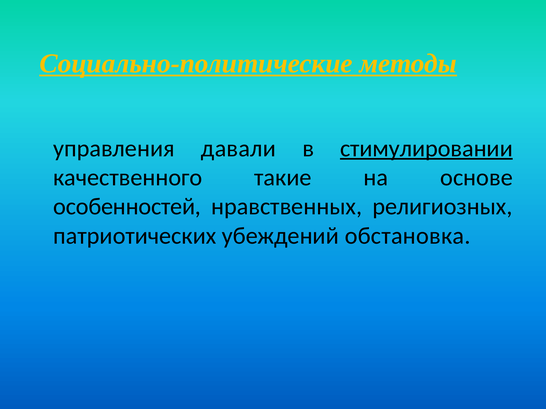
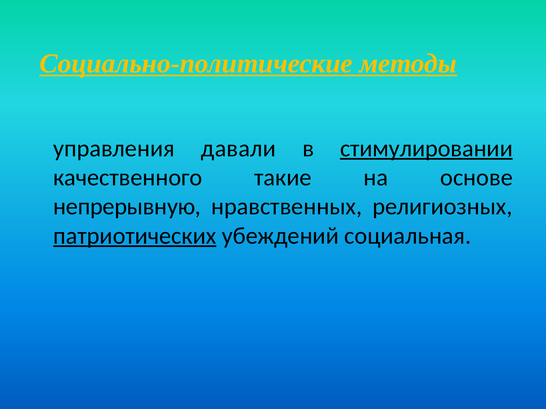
особенностей: особенностей -> непрерывную
патриотических underline: none -> present
обстановка: обстановка -> социальная
